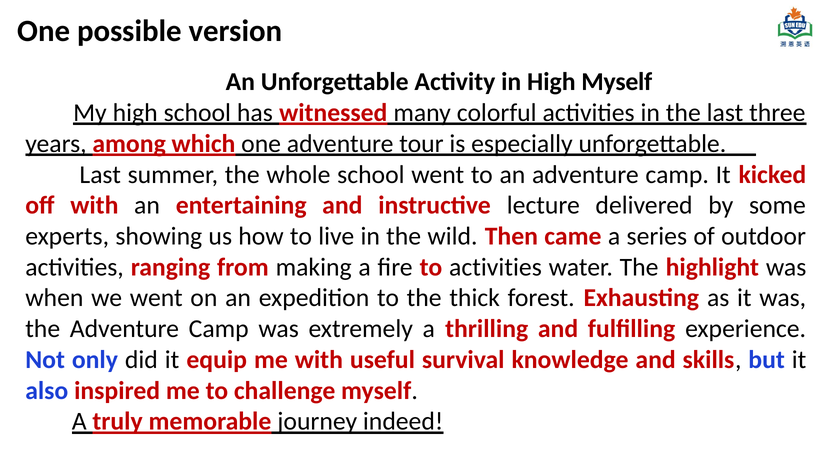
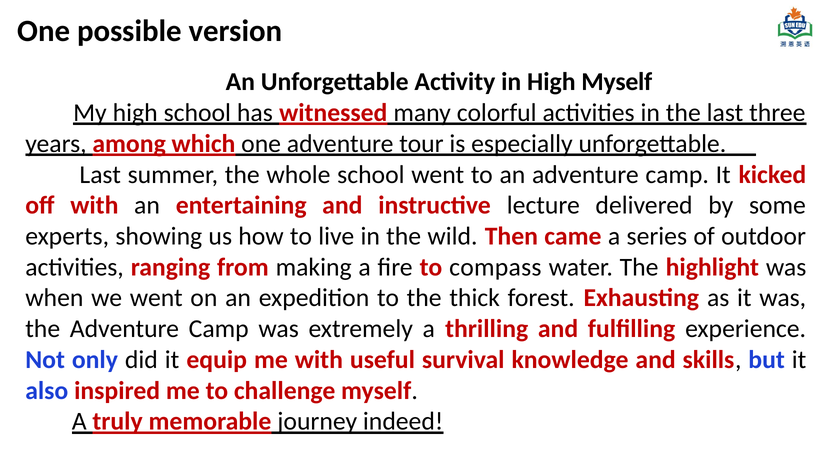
to activities: activities -> compass
